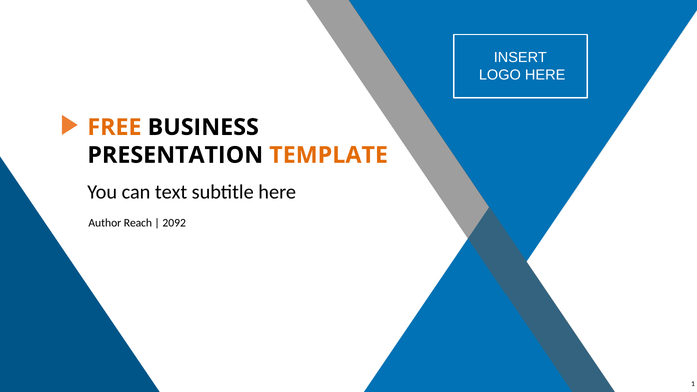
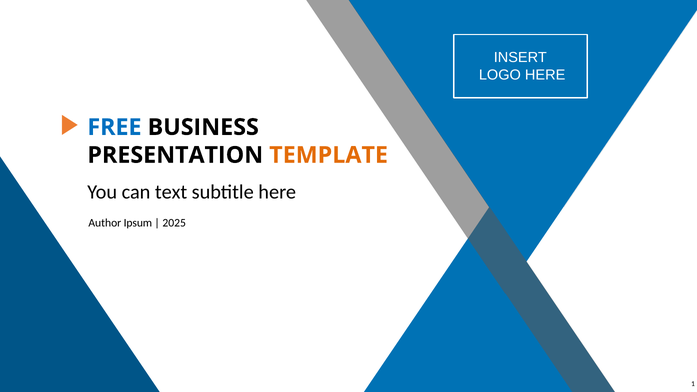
FREE colour: orange -> blue
Reach: Reach -> Ipsum
2092: 2092 -> 2025
